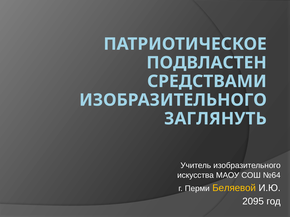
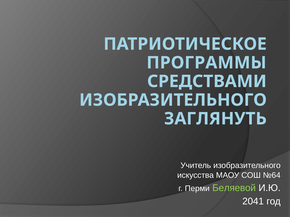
ПОДВЛАСТЕН: ПОДВЛАСТЕН -> ПРОГРАММЫ
Беляевой colour: yellow -> light green
2095: 2095 -> 2041
